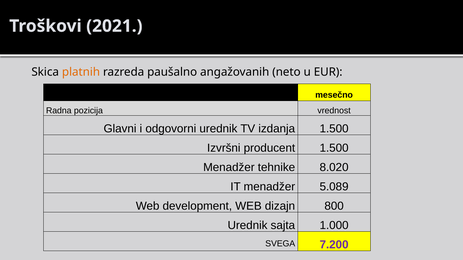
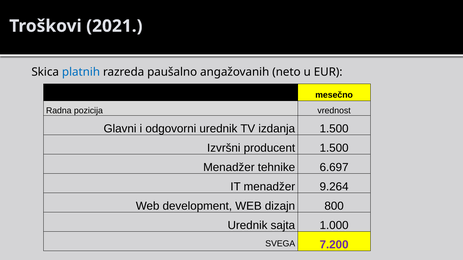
platnih colour: orange -> blue
8.020: 8.020 -> 6.697
5.089: 5.089 -> 9.264
